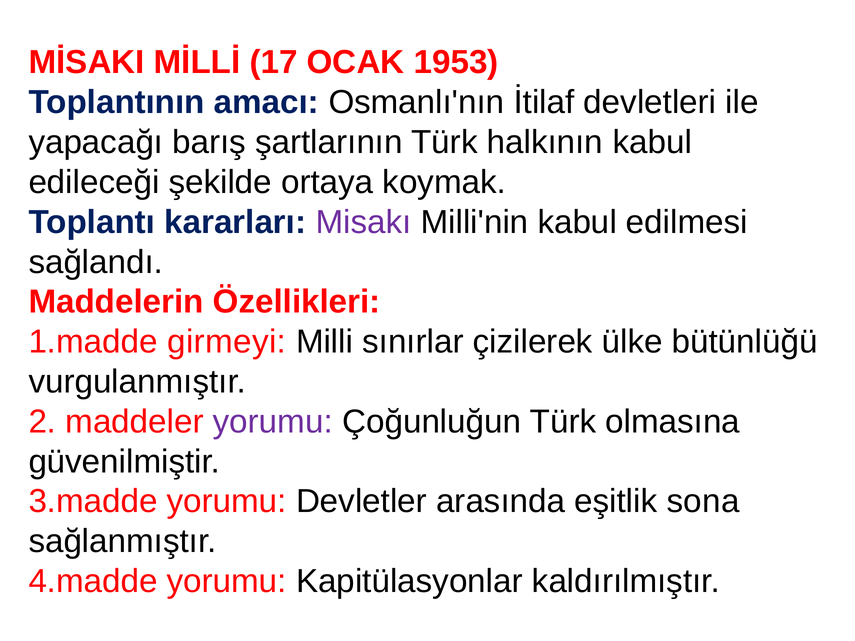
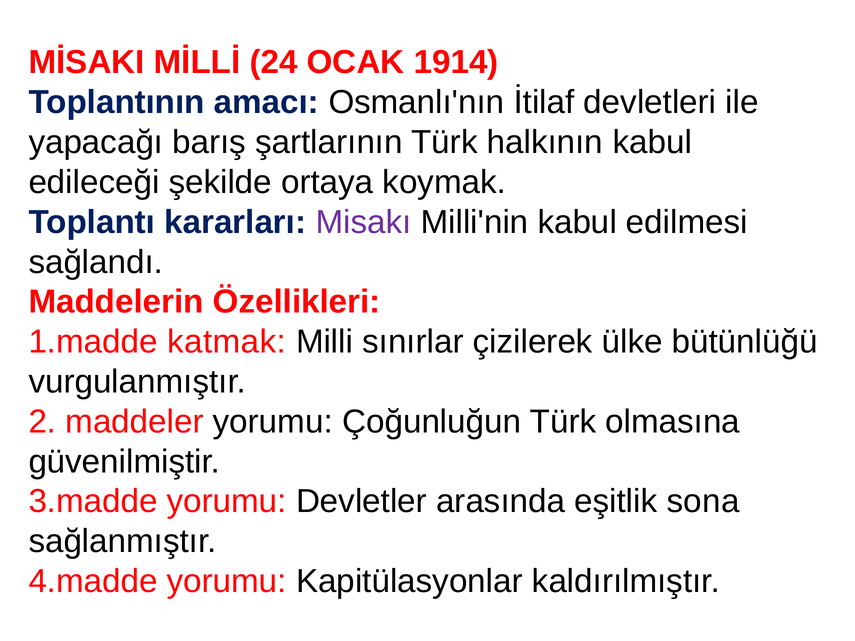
17: 17 -> 24
1953: 1953 -> 1914
girmeyi: girmeyi -> katmak
yorumu at (273, 422) colour: purple -> black
